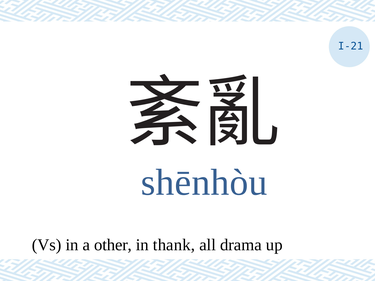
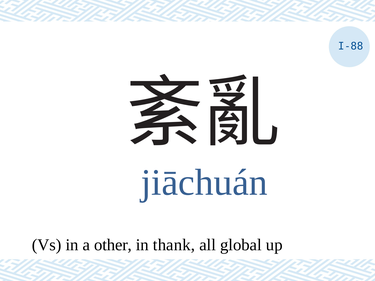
I-21: I-21 -> I-88
shēnhòu: shēnhòu -> jiāchuán
drama: drama -> global
